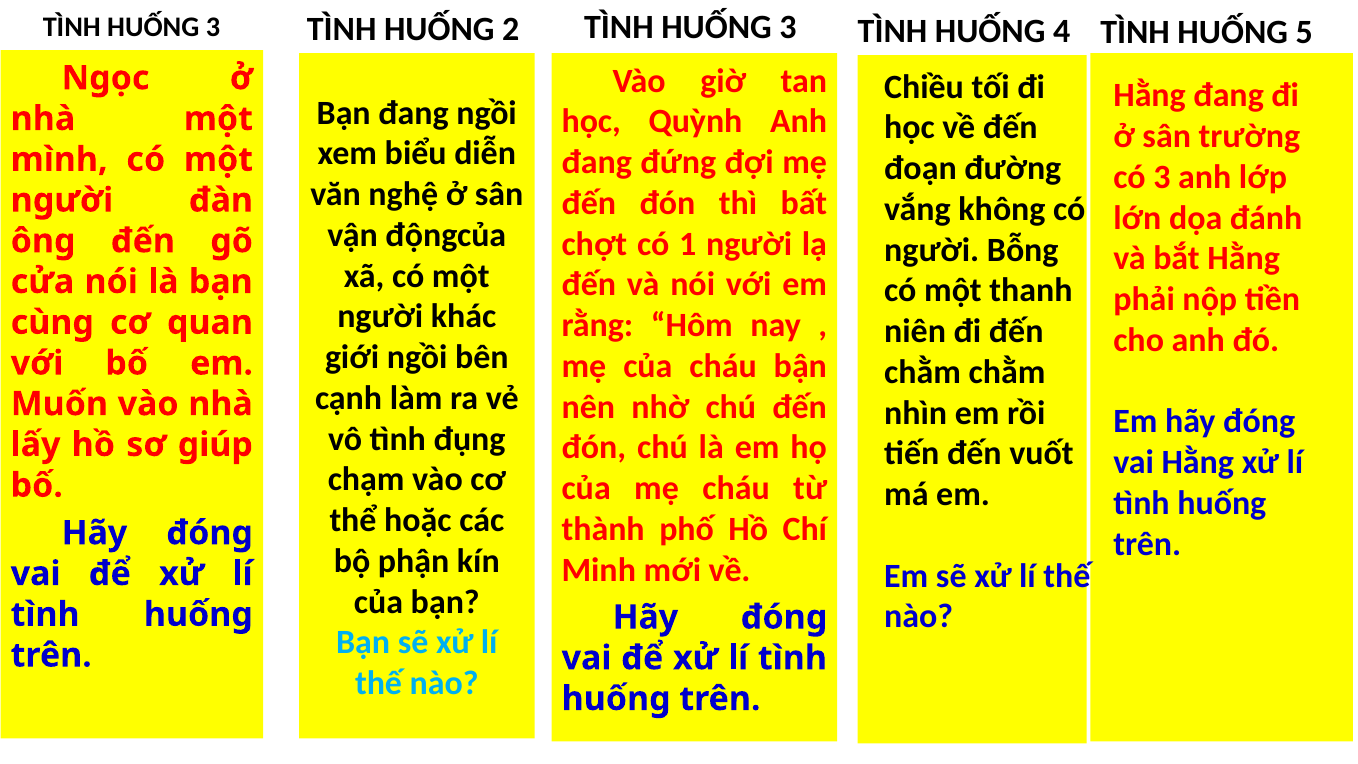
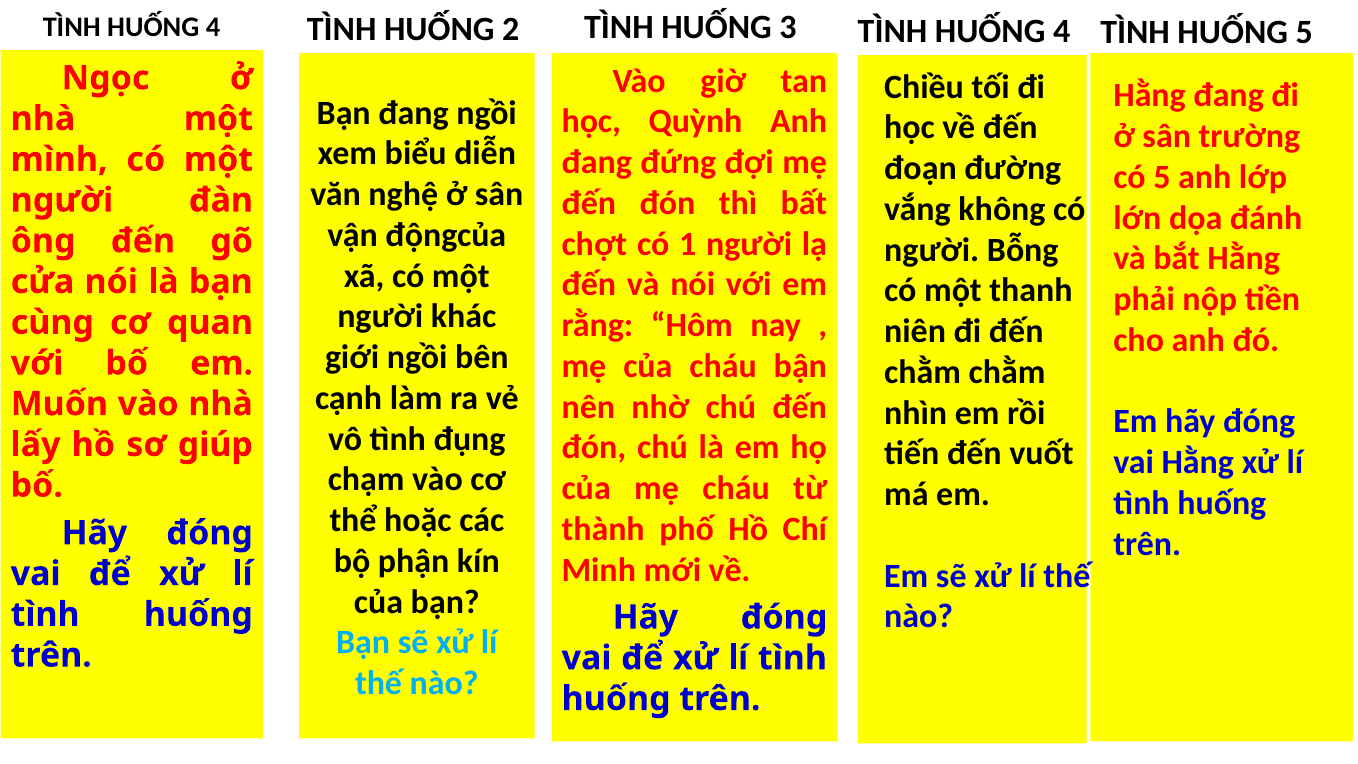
3 at (213, 28): 3 -> 4
có 3: 3 -> 5
